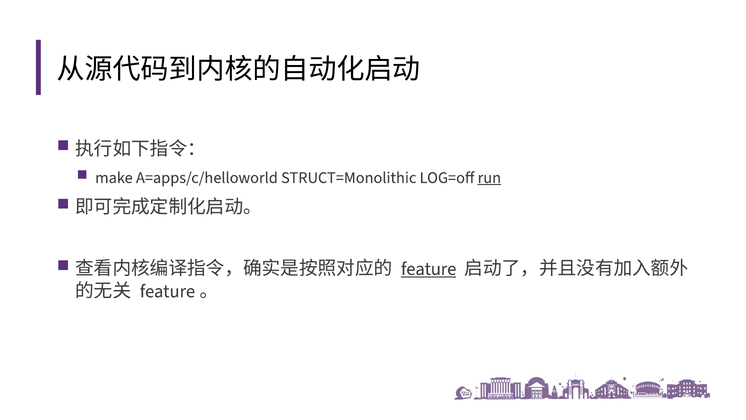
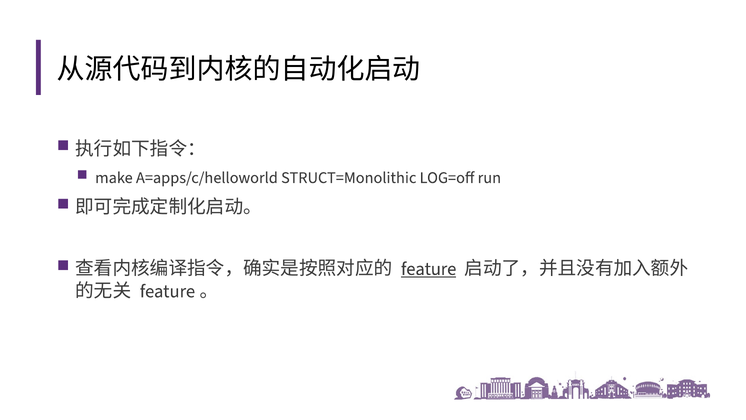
run underline: present -> none
